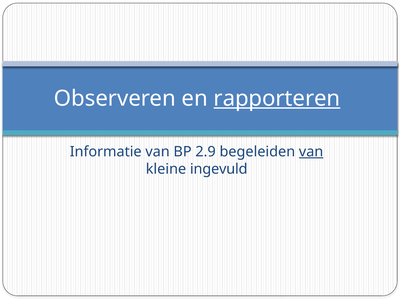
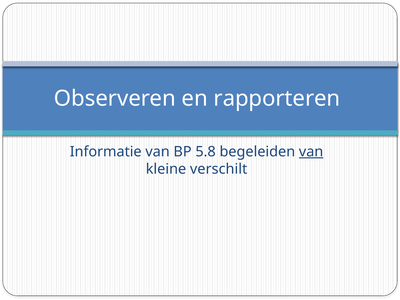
rapporteren underline: present -> none
2.9: 2.9 -> 5.8
ingevuld: ingevuld -> verschilt
